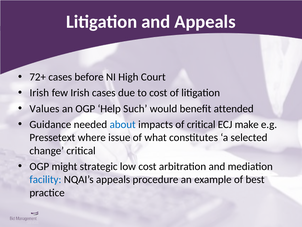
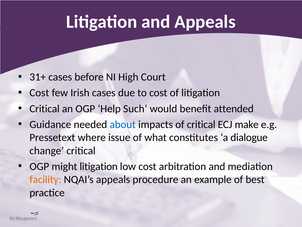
72+: 72+ -> 31+
Irish at (39, 93): Irish -> Cost
Values at (44, 108): Values -> Critical
selected: selected -> dialogue
might strategic: strategic -> litigation
facility colour: blue -> orange
